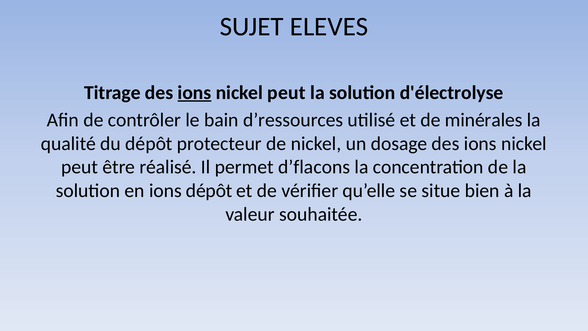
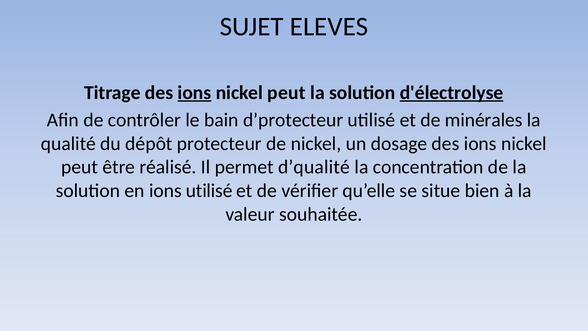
d'électrolyse underline: none -> present
d’ressources: d’ressources -> d’protecteur
d’flacons: d’flacons -> d’qualité
ions dépôt: dépôt -> utilisé
